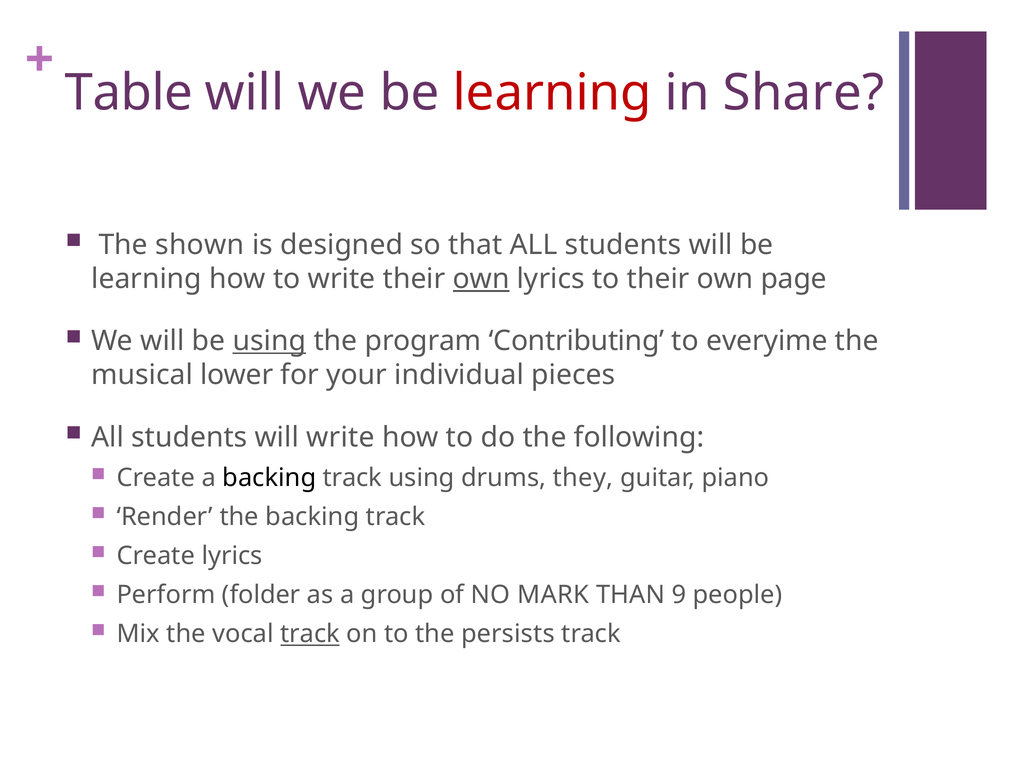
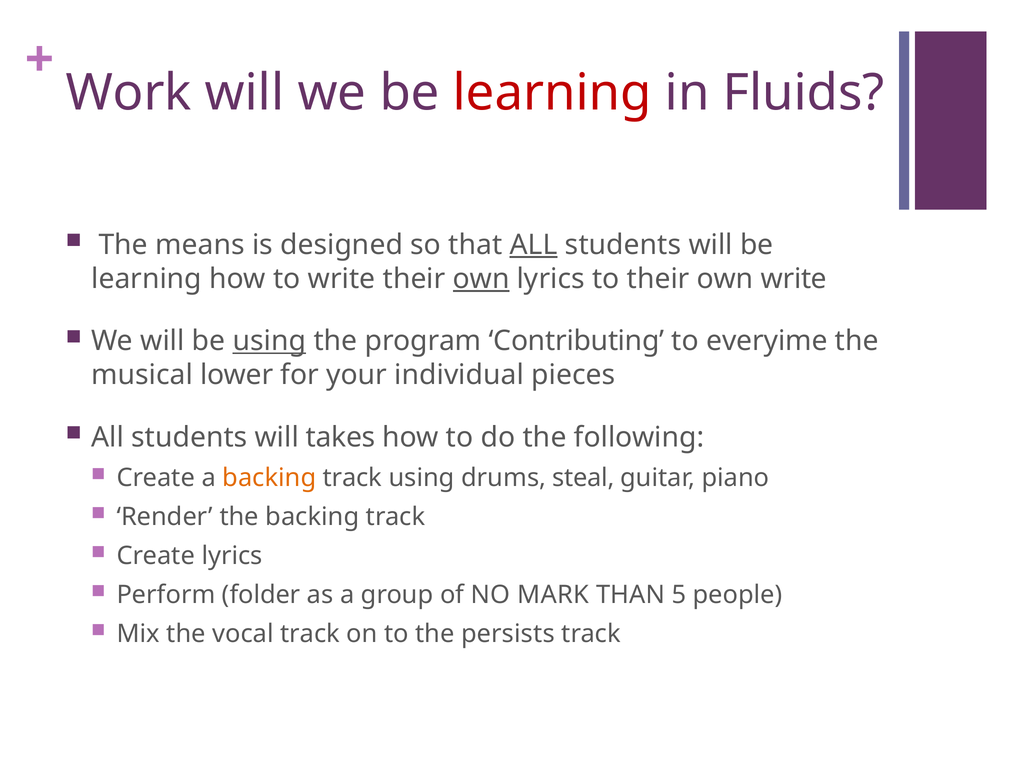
Table: Table -> Work
Share: Share -> Fluids
shown: shown -> means
ALL at (534, 245) underline: none -> present
own page: page -> write
will write: write -> takes
backing at (269, 478) colour: black -> orange
they: they -> steal
9: 9 -> 5
track at (310, 634) underline: present -> none
